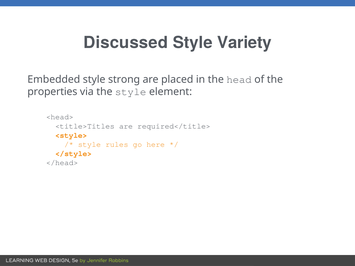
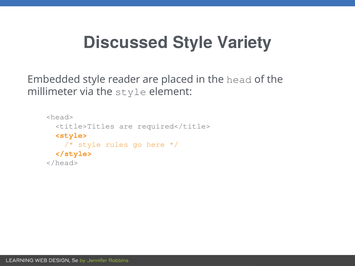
strong: strong -> reader
properties: properties -> millimeter
